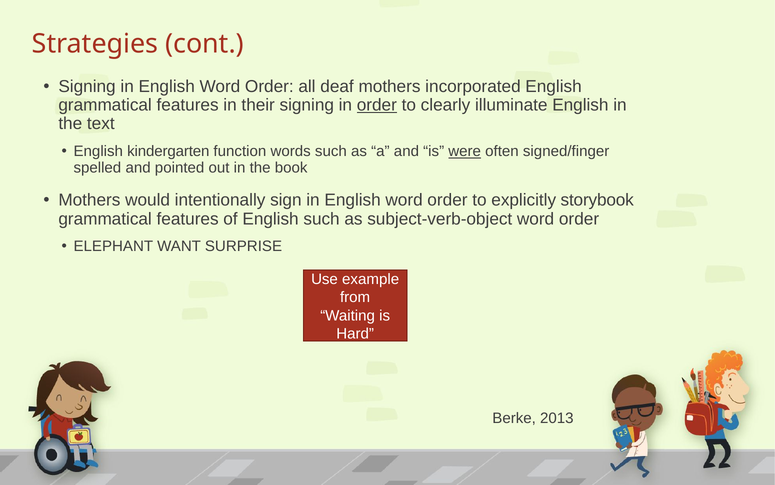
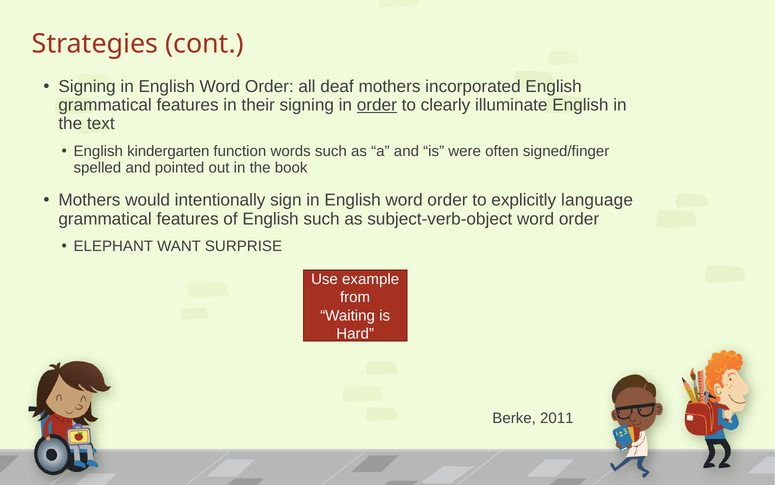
were underline: present -> none
storybook: storybook -> language
2013: 2013 -> 2011
